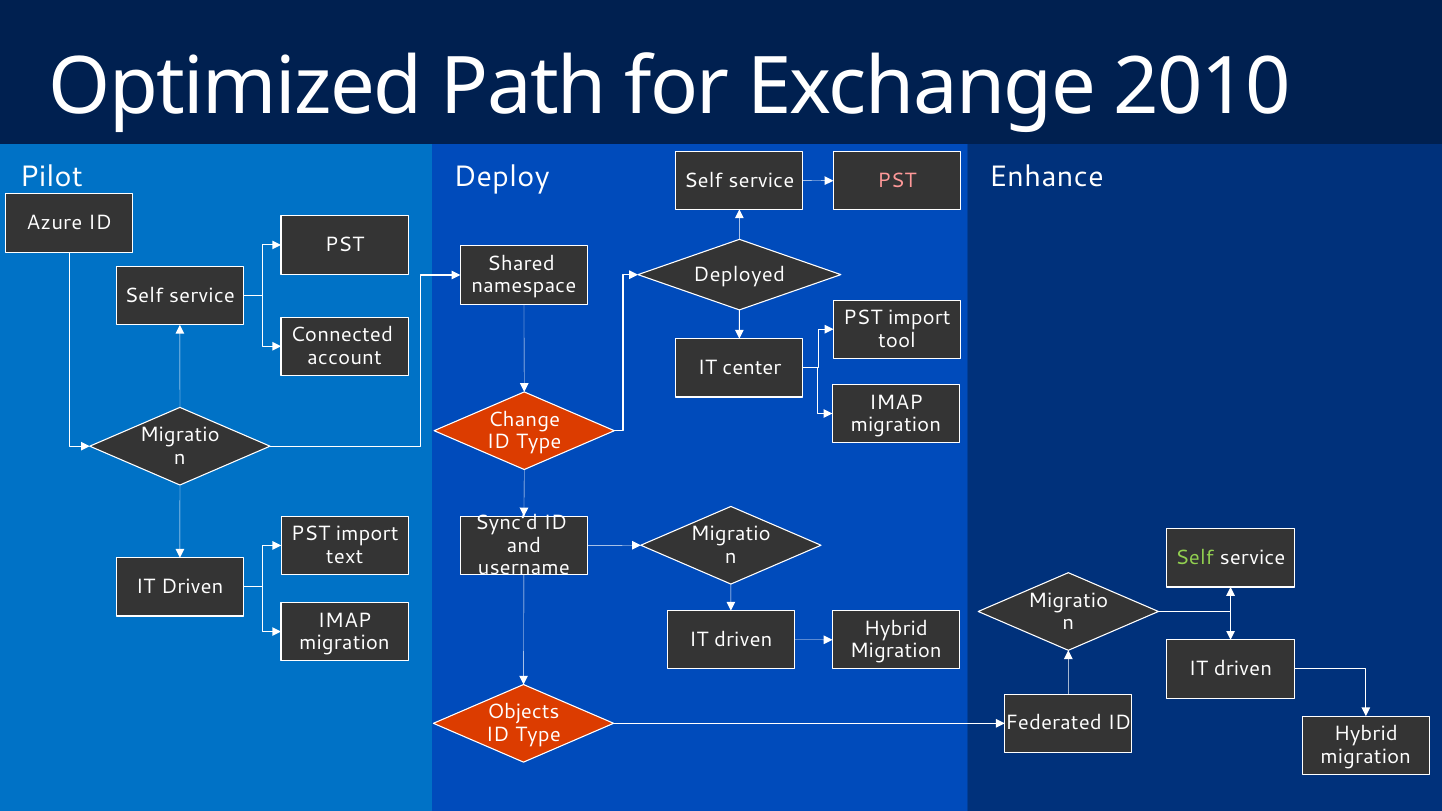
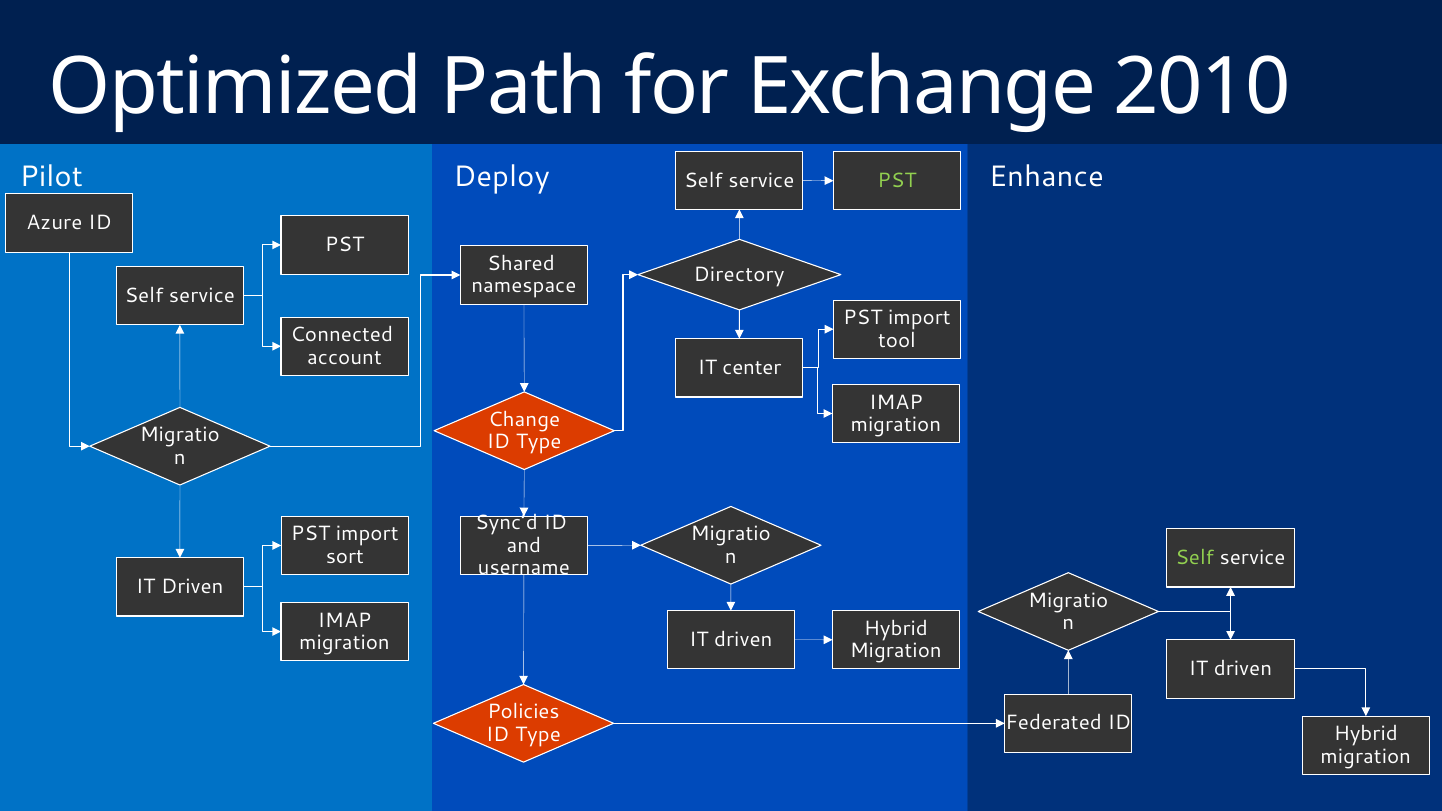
PST at (897, 181) colour: pink -> light green
Deployed: Deployed -> Directory
text: text -> sort
Objects: Objects -> Policies
